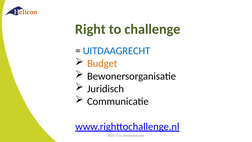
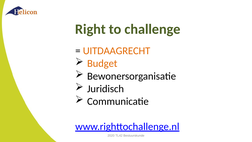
UITDAAGRECHT colour: blue -> orange
